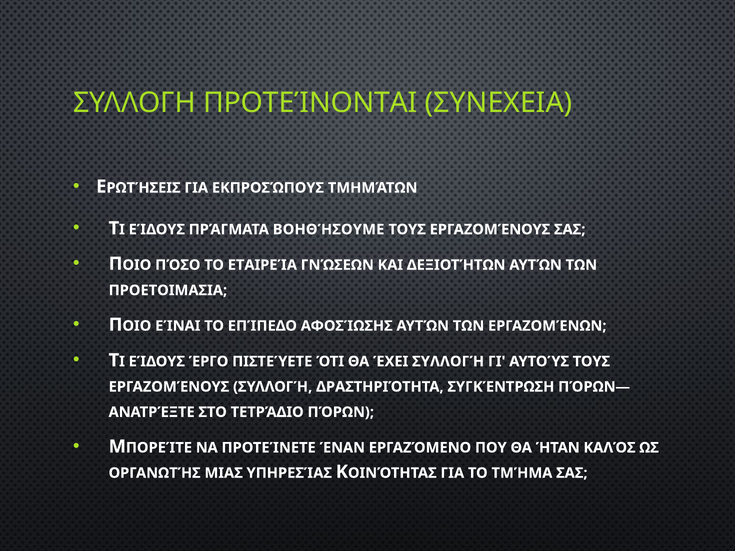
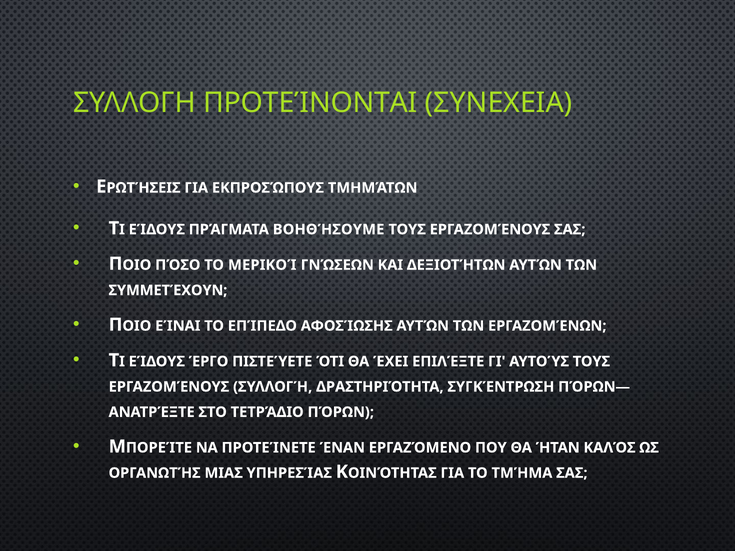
ΕΤΑΙΡΕΊΑ: ΕΤΑΙΡΕΊΑ -> ΜΕΡΙΚΟΊ
ΠΡΟΕΤΟΙΜΑΣΙΑ: ΠΡΟΕΤΟΙΜΑΣΙΑ -> ΣΥΜΜΕΤΈΧΟΥΝ
ΈΧΕΙ ΣΥΛΛΟΓΉ: ΣΥΛΛΟΓΉ -> ΕΠΙΛΈΞΤΕ
